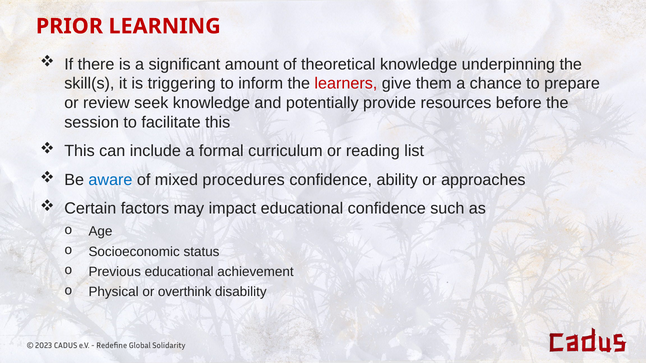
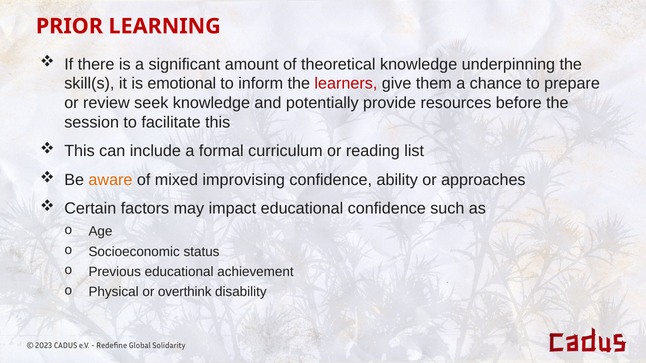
triggering: triggering -> emotional
aware colour: blue -> orange
procedures: procedures -> improvising
